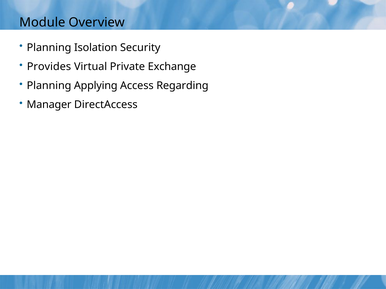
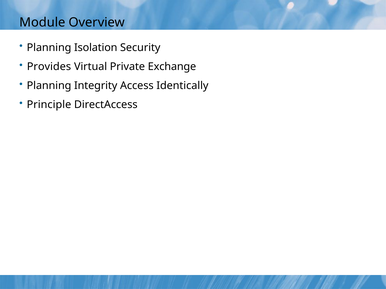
Applying: Applying -> Integrity
Regarding: Regarding -> Identically
Manager: Manager -> Principle
